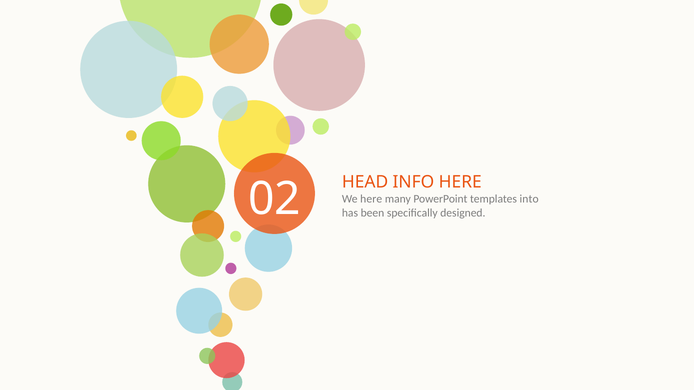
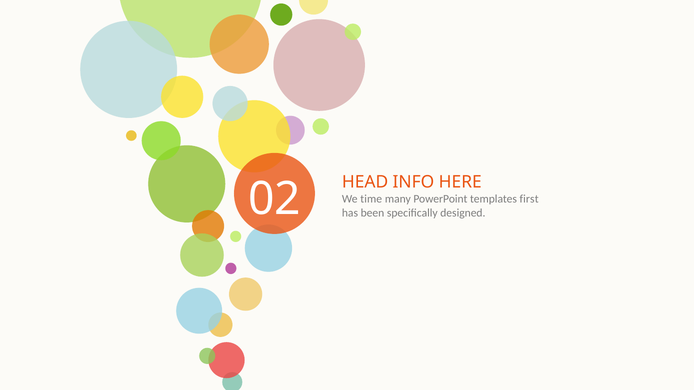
We here: here -> time
into: into -> first
